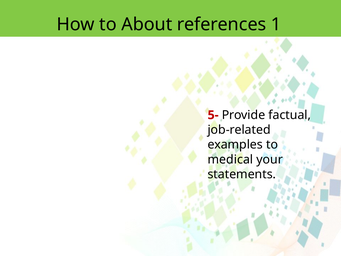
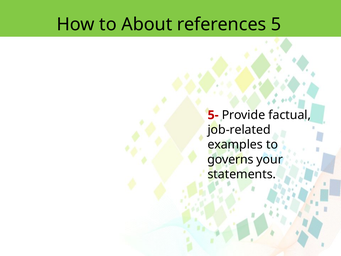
1: 1 -> 5
medical: medical -> governs
